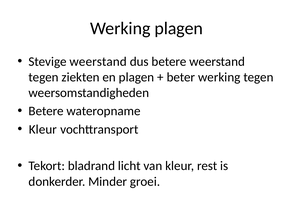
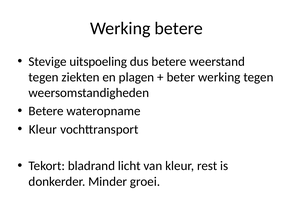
Werking plagen: plagen -> betere
Stevige weerstand: weerstand -> uitspoeling
